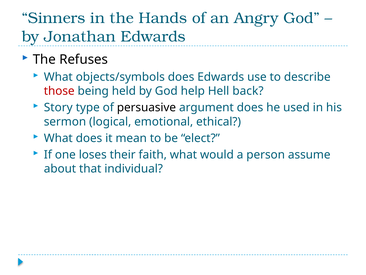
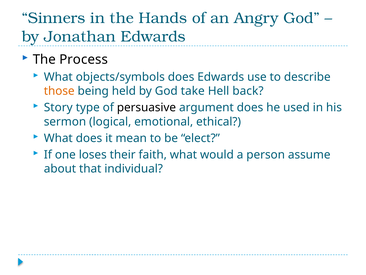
Refuses: Refuses -> Process
those colour: red -> orange
help: help -> take
